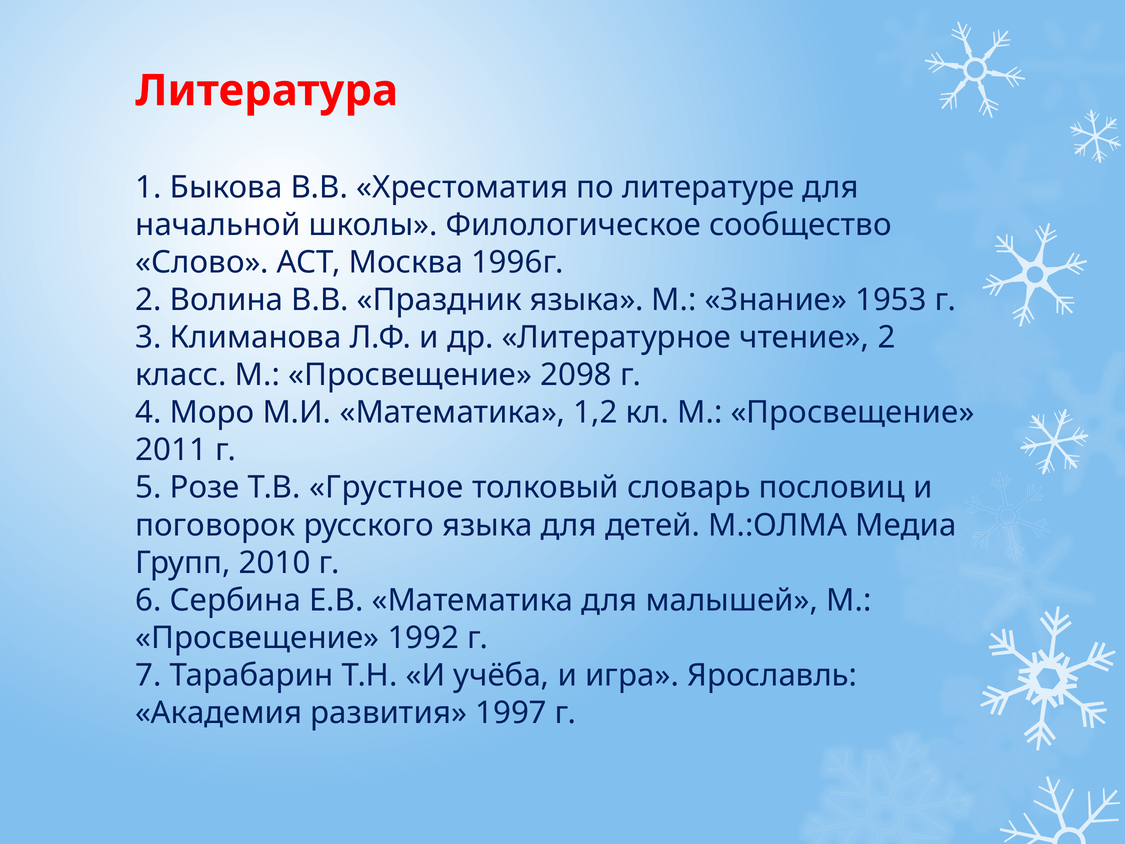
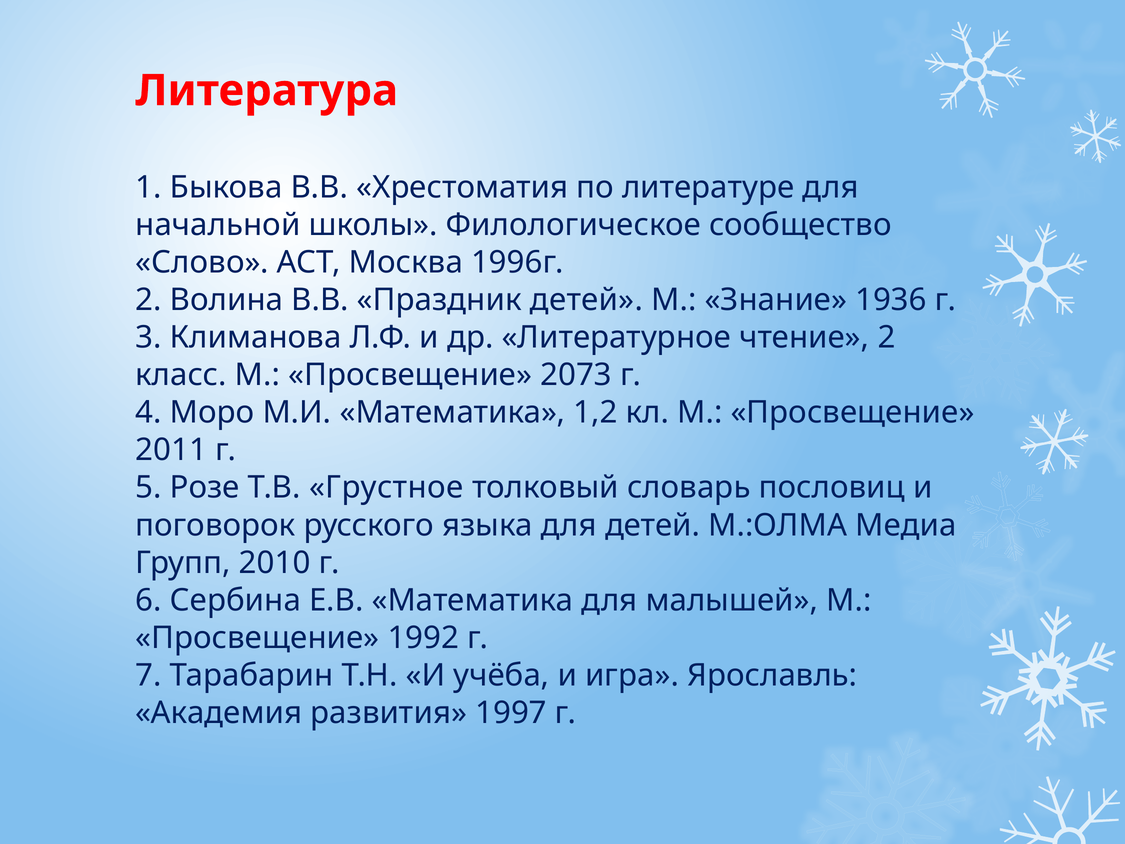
Праздник языка: языка -> детей
1953: 1953 -> 1936
2098: 2098 -> 2073
